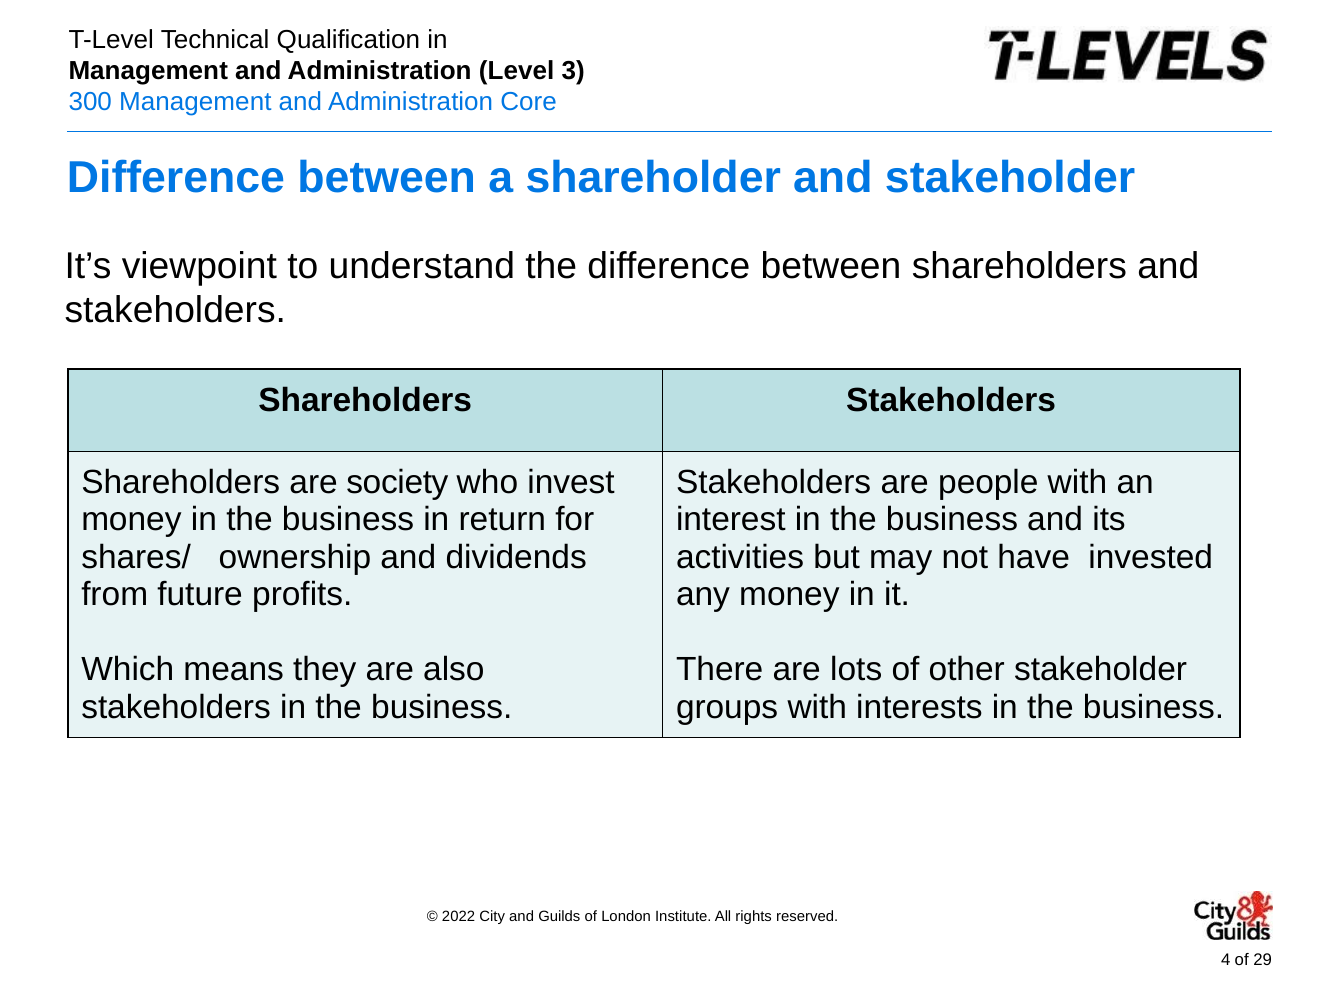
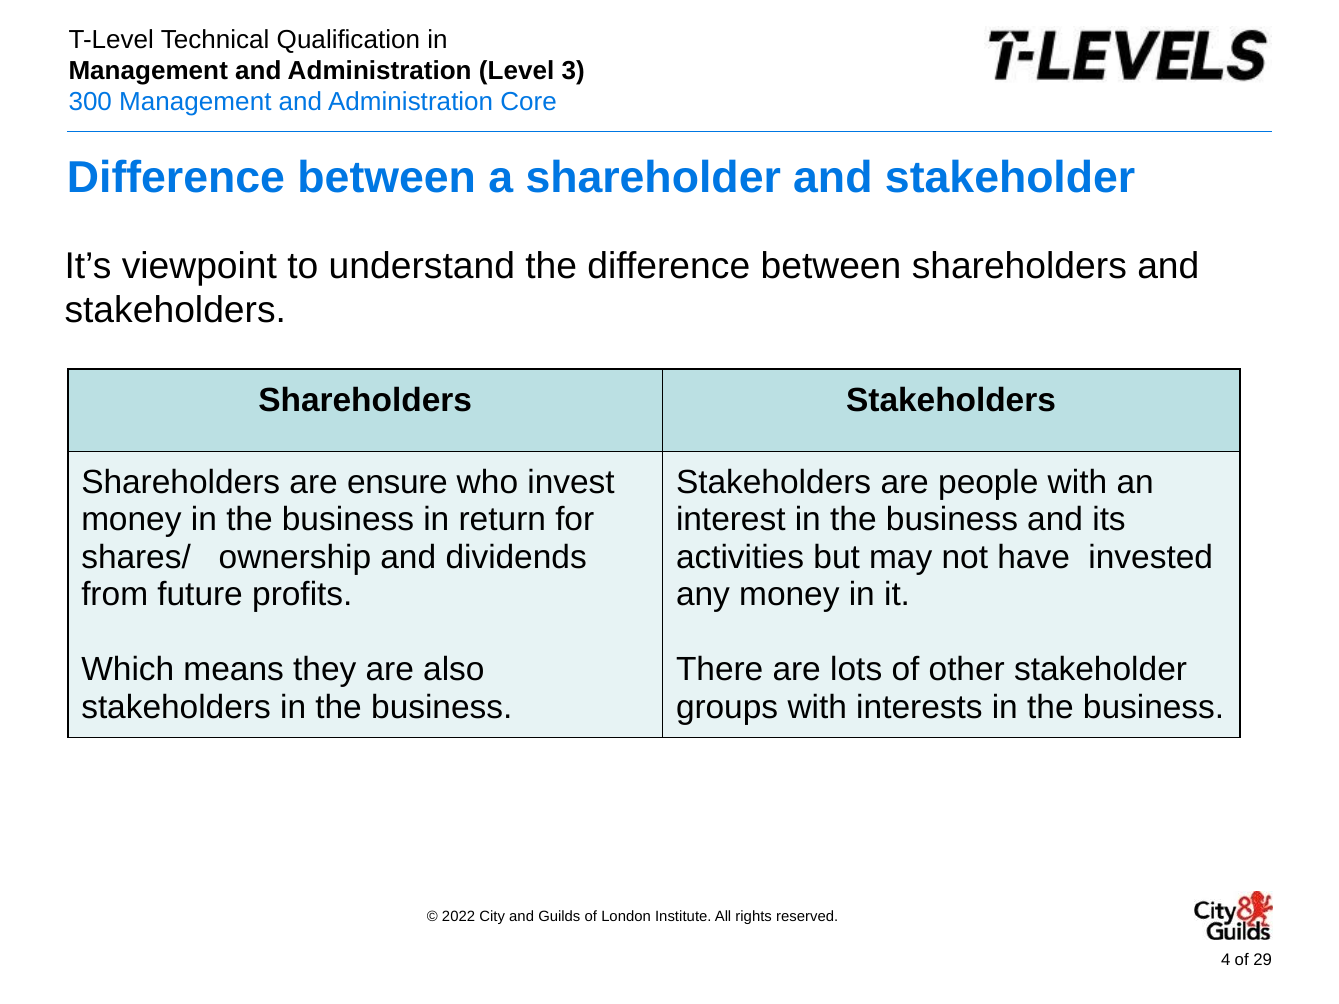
society: society -> ensure
